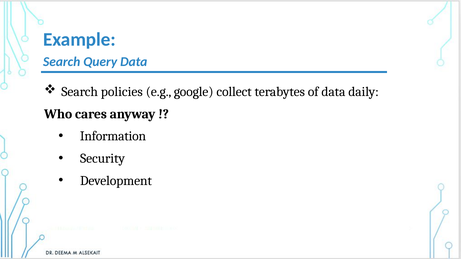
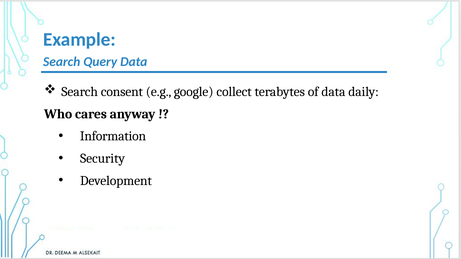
policies: policies -> consent
